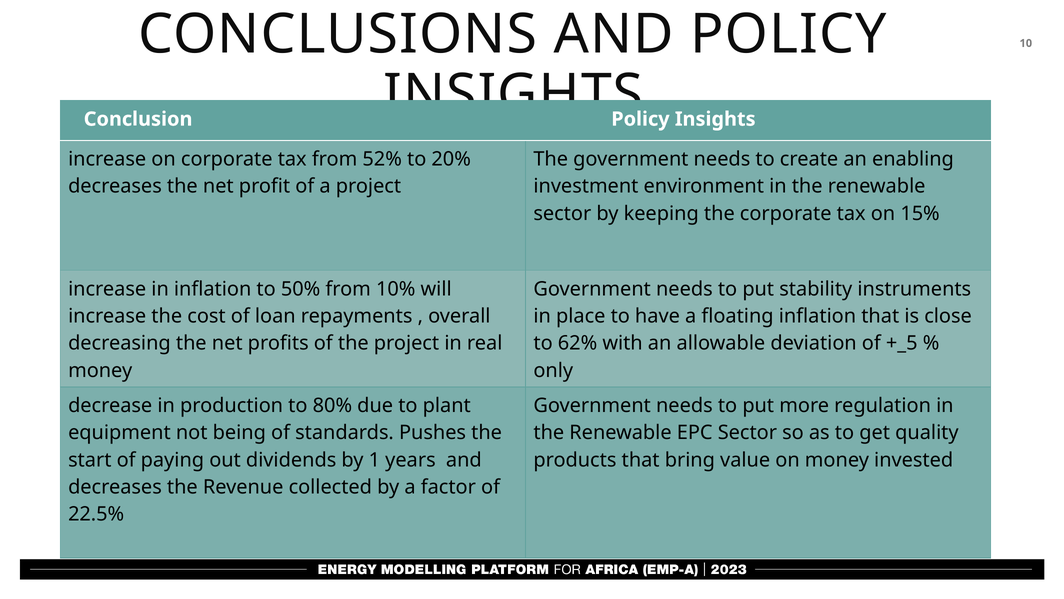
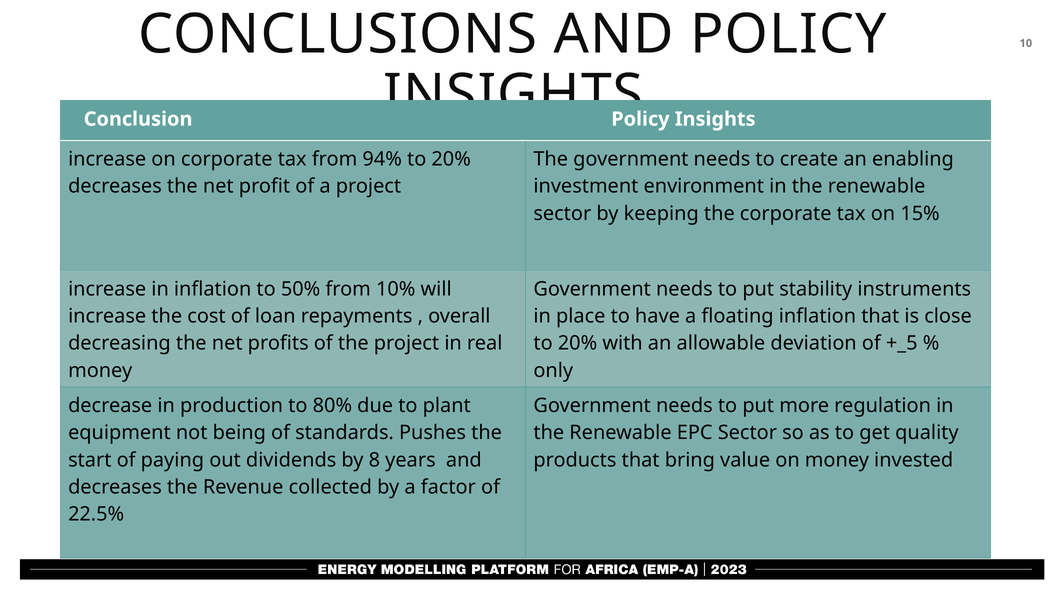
52%: 52% -> 94%
62% at (578, 343): 62% -> 20%
1: 1 -> 8
